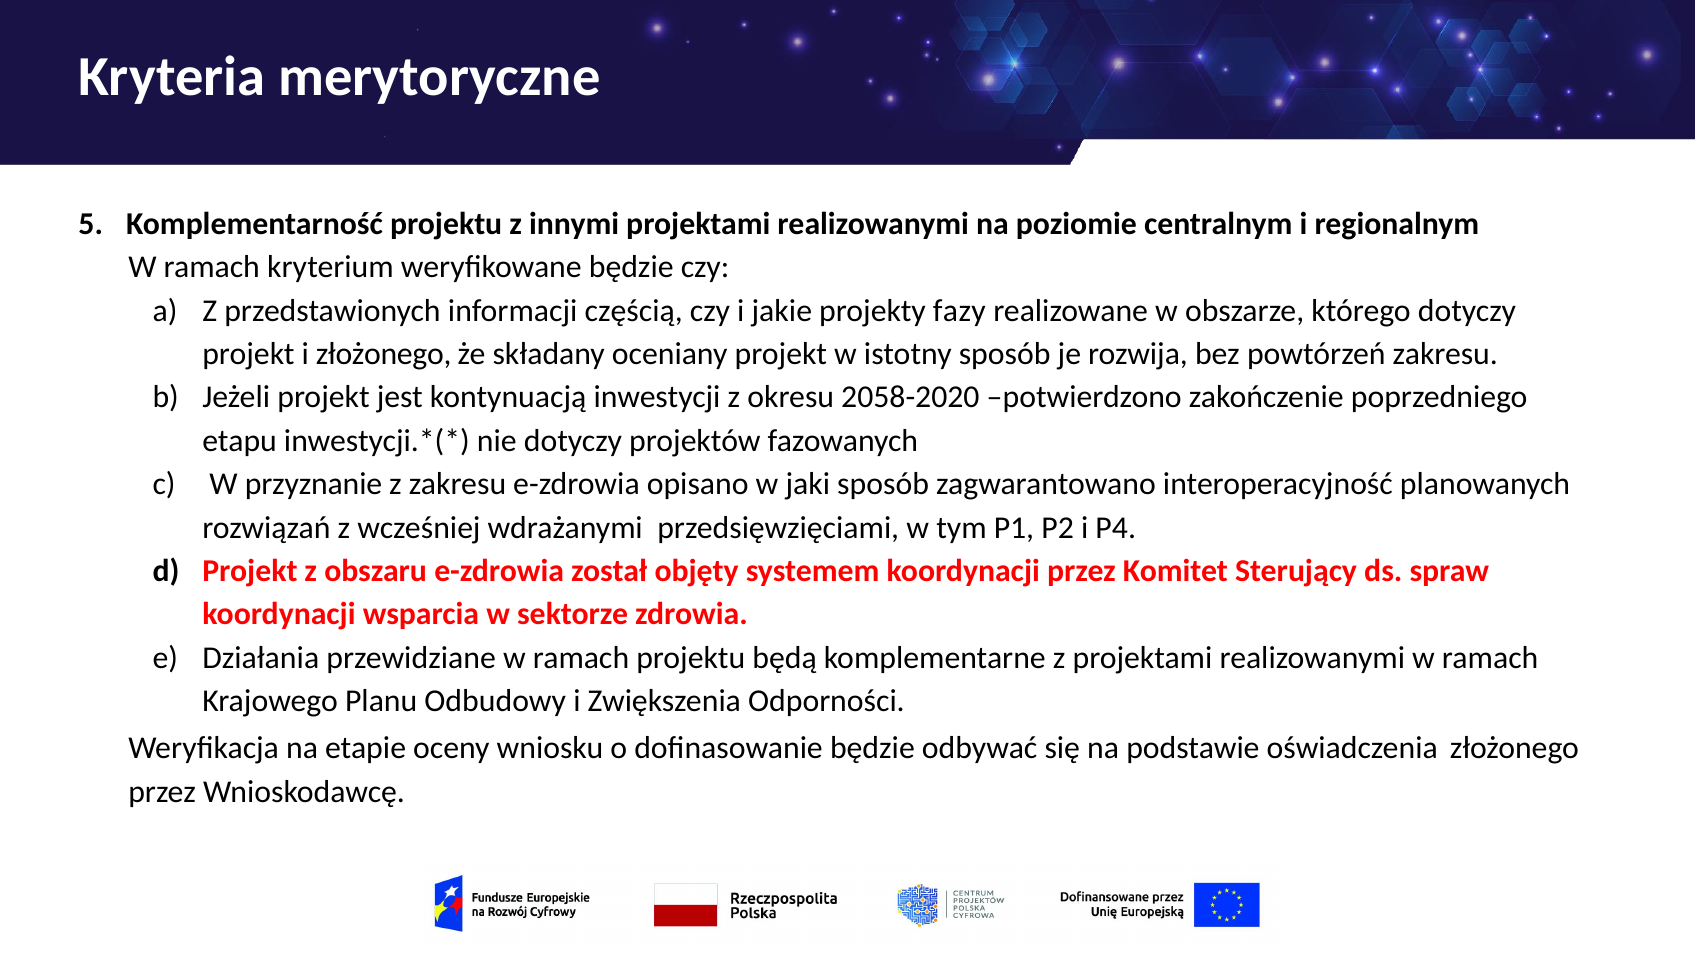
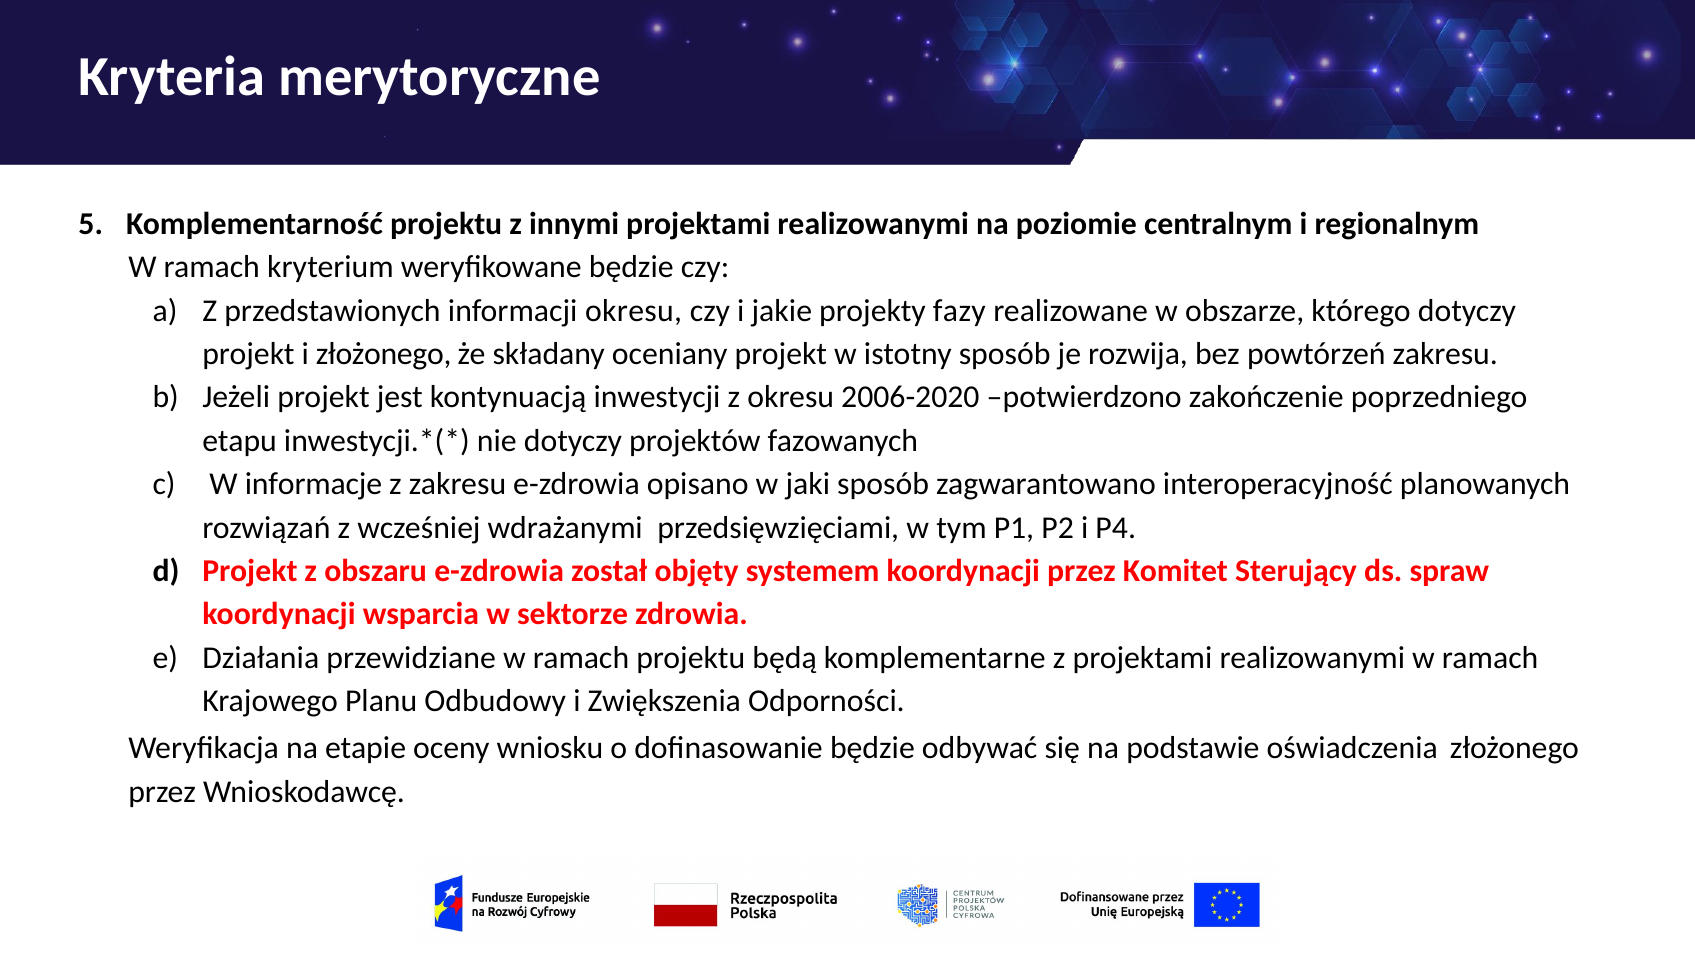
informacji częścią: częścią -> okresu
2058-2020: 2058-2020 -> 2006-2020
przyznanie: przyznanie -> informacje
